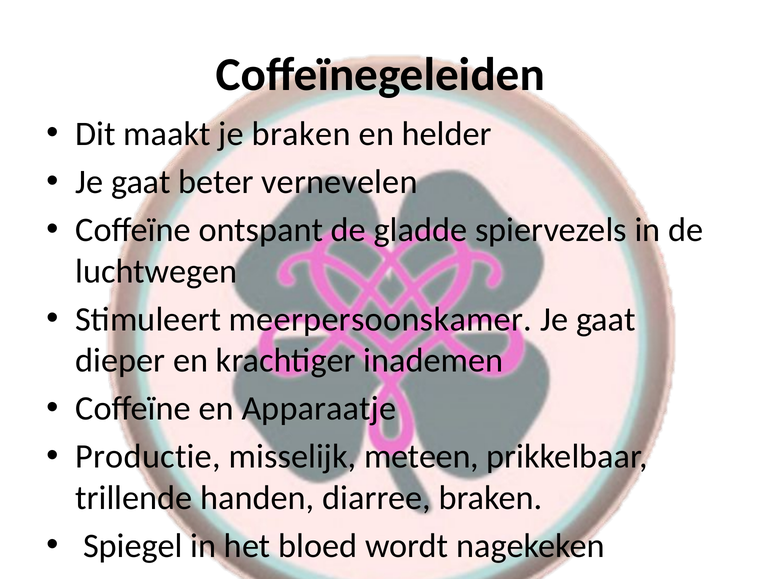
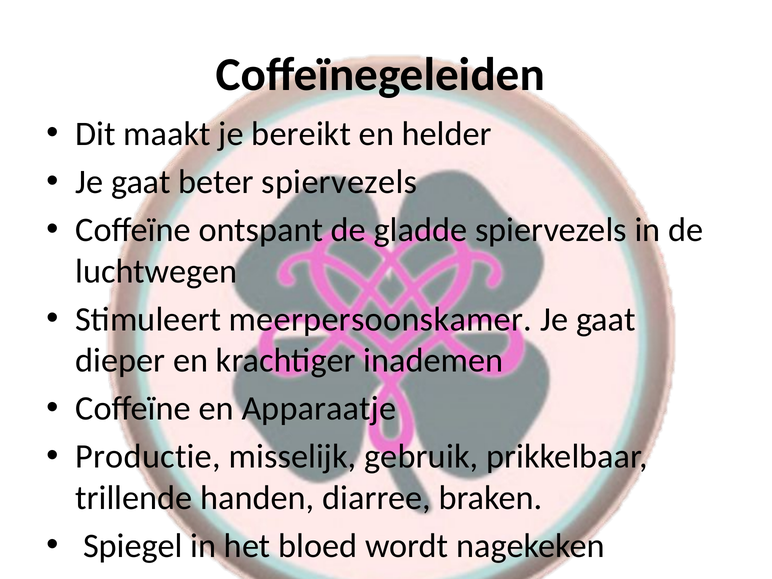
je braken: braken -> bereikt
beter vernevelen: vernevelen -> spiervezels
meteen: meteen -> gebruik
